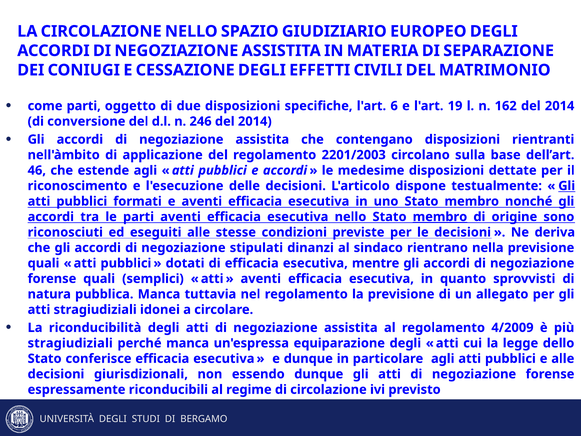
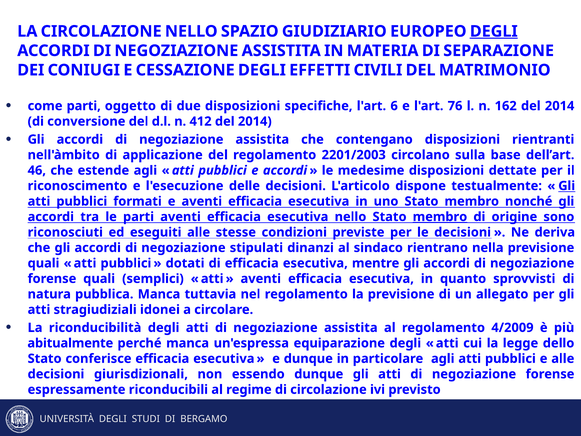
DEGLI at (494, 31) underline: none -> present
19: 19 -> 76
246: 246 -> 412
stragiudiziali at (70, 343): stragiudiziali -> abitualmente
